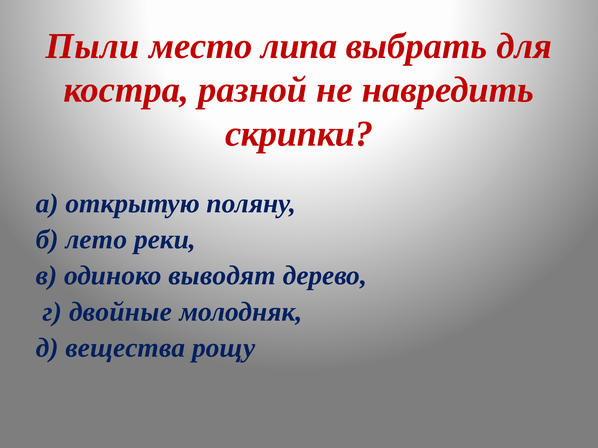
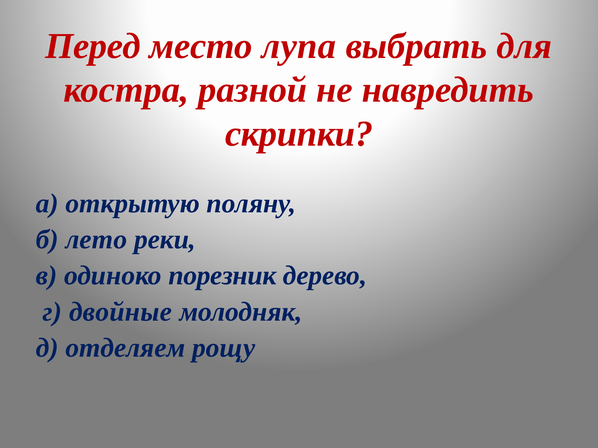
Пыли: Пыли -> Перед
липа: липа -> лупа
выводят: выводят -> порезник
вещества: вещества -> отделяем
